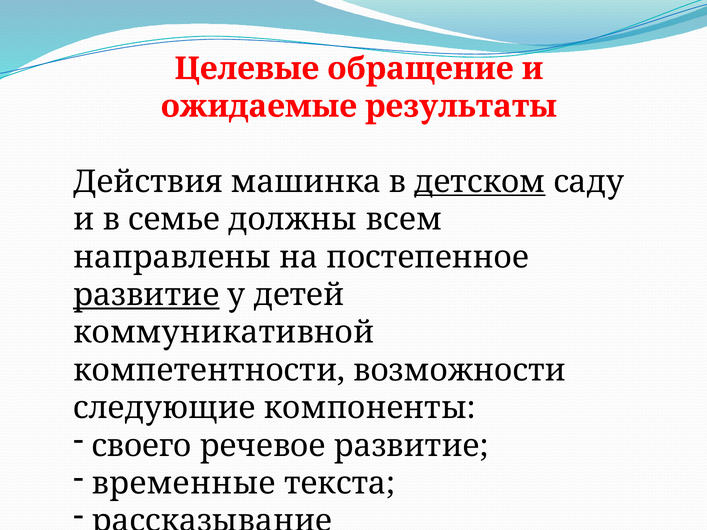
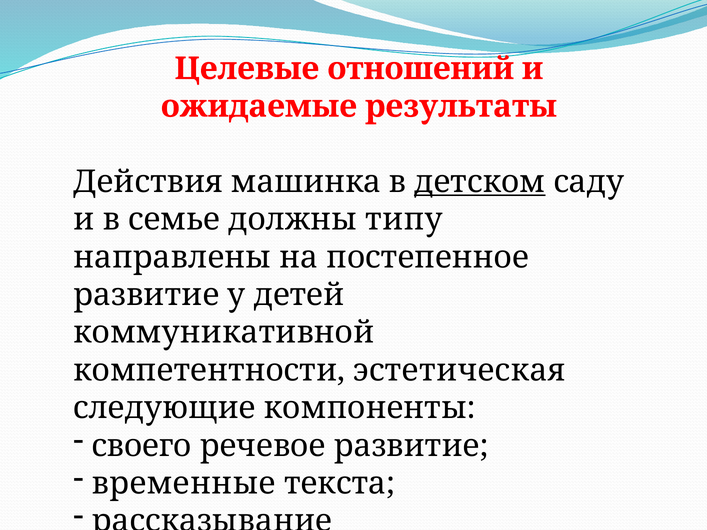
обращение: обращение -> отношений
всем: всем -> типу
развитие at (146, 295) underline: present -> none
возможности: возможности -> эстетическая
